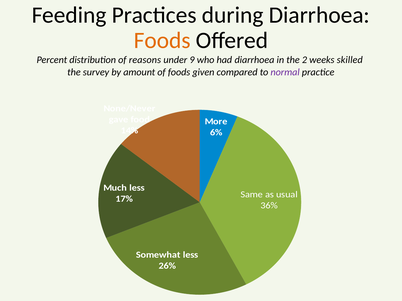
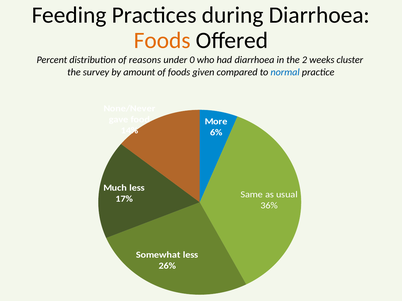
9: 9 -> 0
skilled: skilled -> cluster
normal colour: purple -> blue
